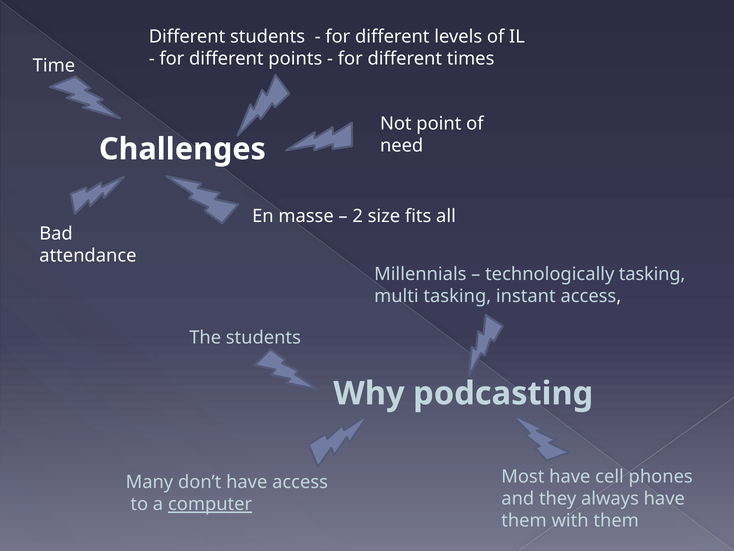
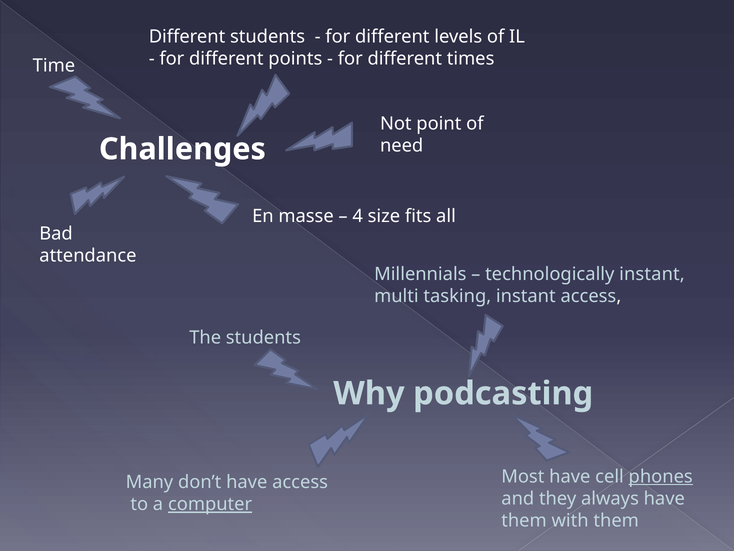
2: 2 -> 4
technologically tasking: tasking -> instant
phones underline: none -> present
